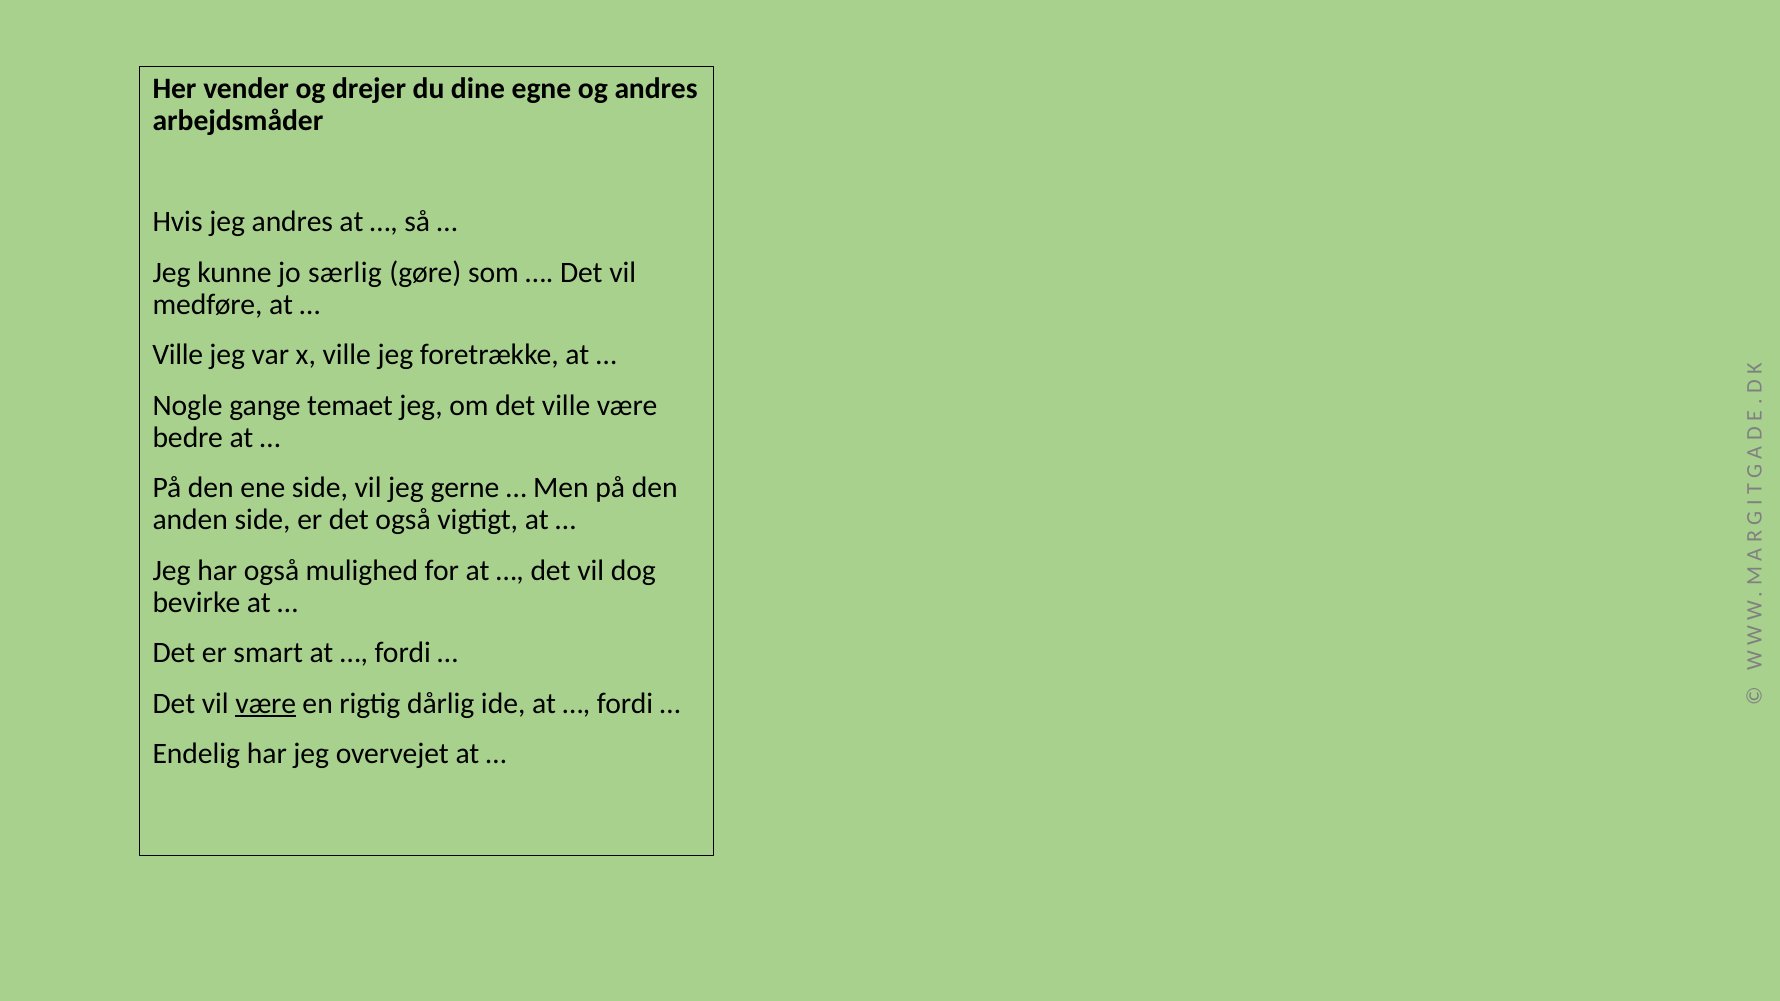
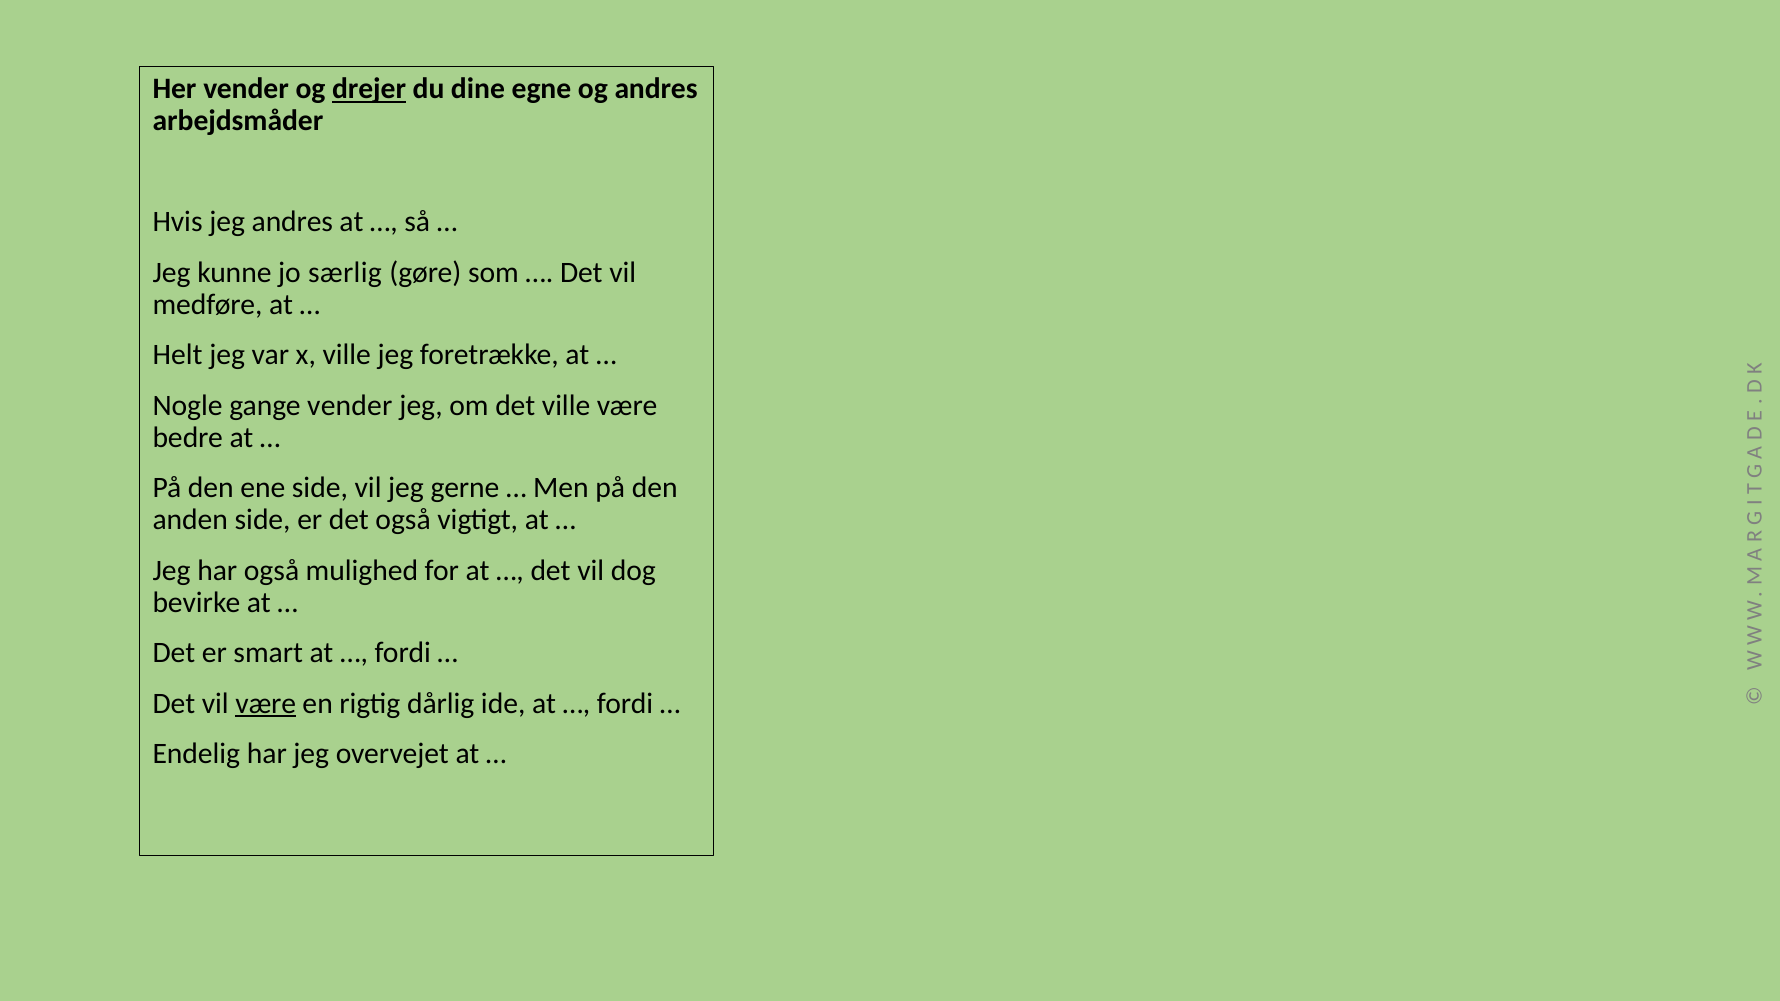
drejer underline: none -> present
Ville at (178, 355): Ville -> Helt
gange temaet: temaet -> vender
